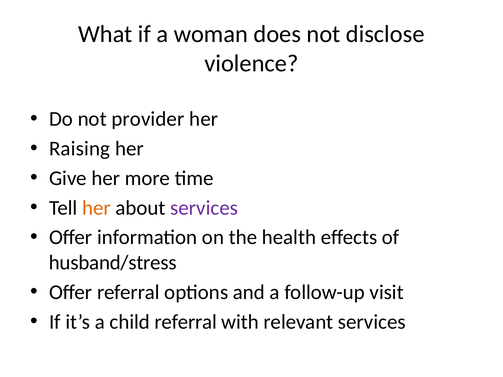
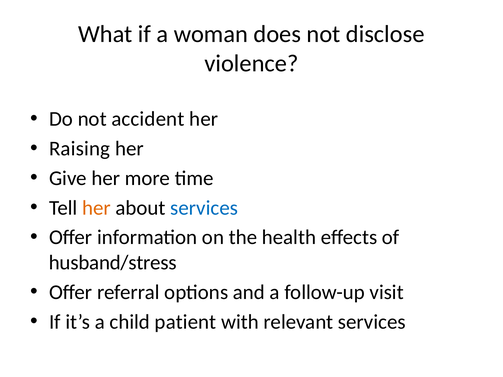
provider: provider -> accident
services at (204, 208) colour: purple -> blue
child referral: referral -> patient
